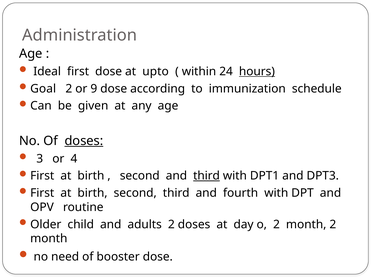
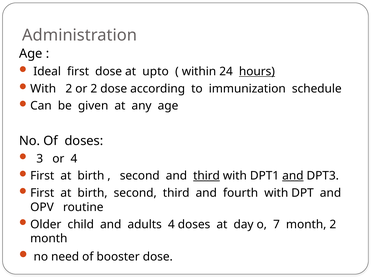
Goal at (43, 89): Goal -> With
or 9: 9 -> 2
doses at (84, 141) underline: present -> none
and at (293, 176) underline: none -> present
adults 2: 2 -> 4
o 2: 2 -> 7
